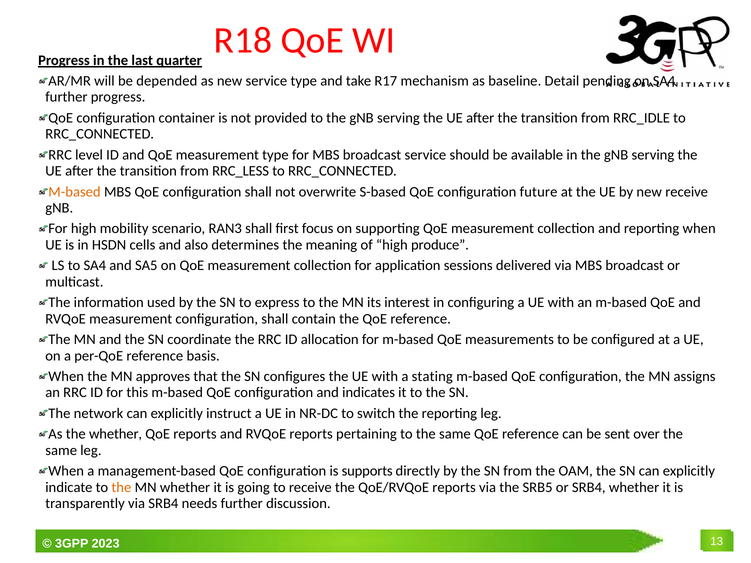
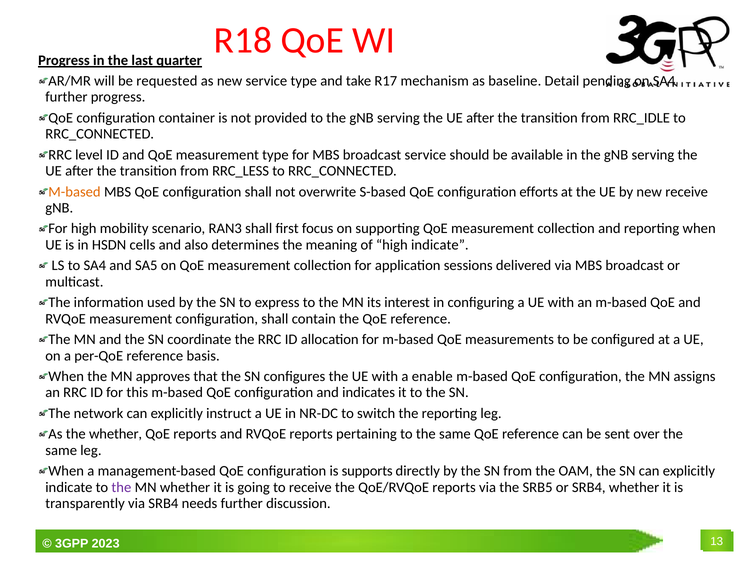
depended: depended -> requested
future: future -> efforts
high produce: produce -> indicate
stating: stating -> enable
the at (121, 487) colour: orange -> purple
